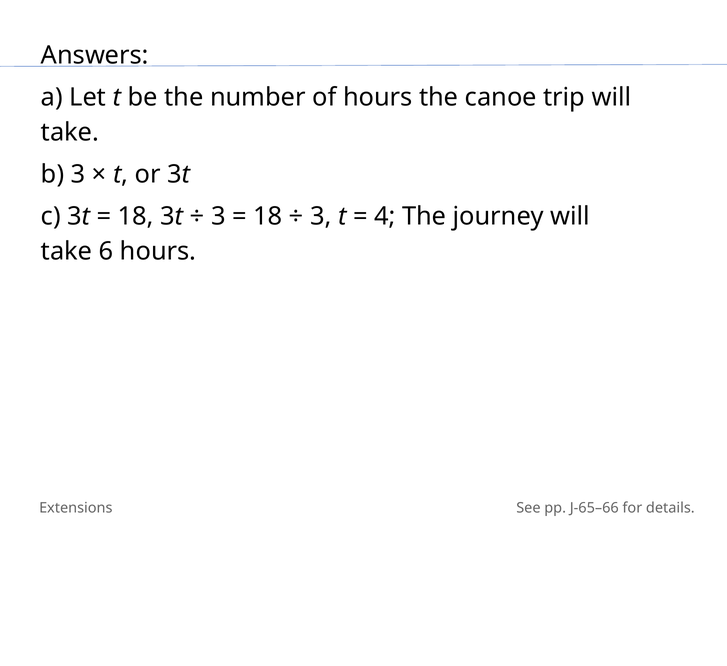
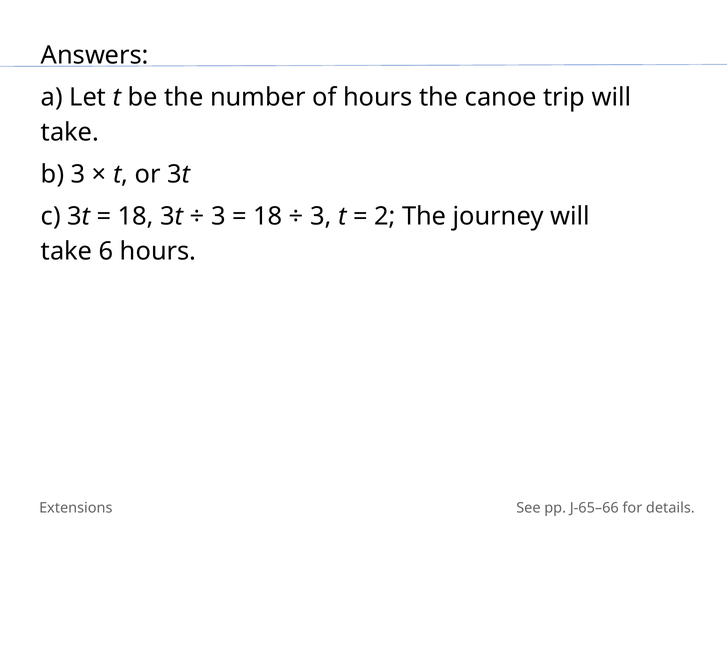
4: 4 -> 2
